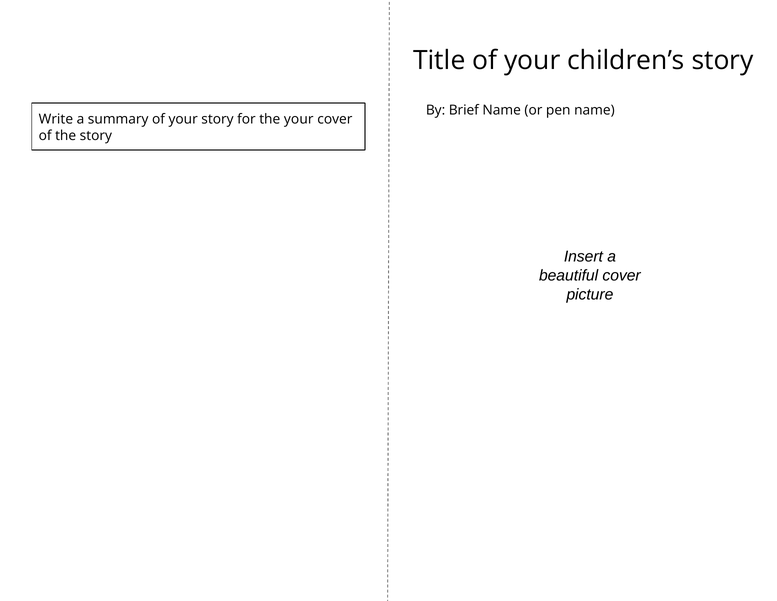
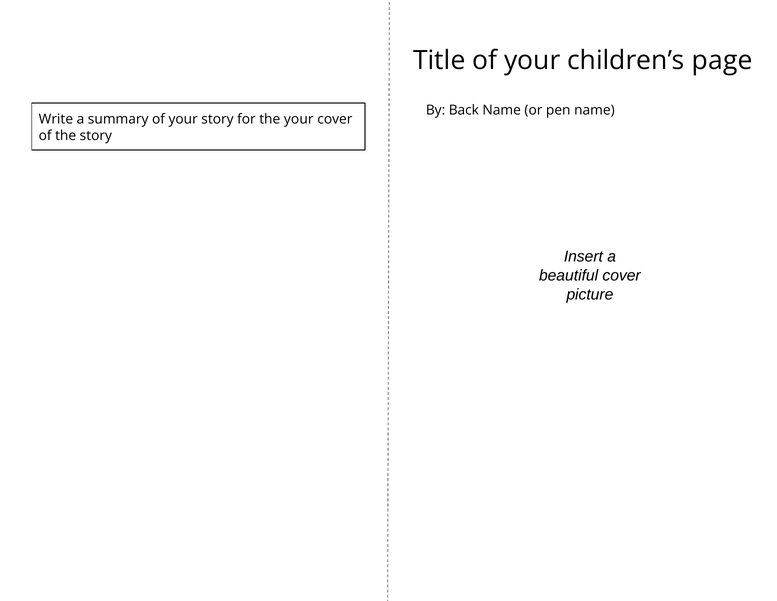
children’s story: story -> page
Brief: Brief -> Back
